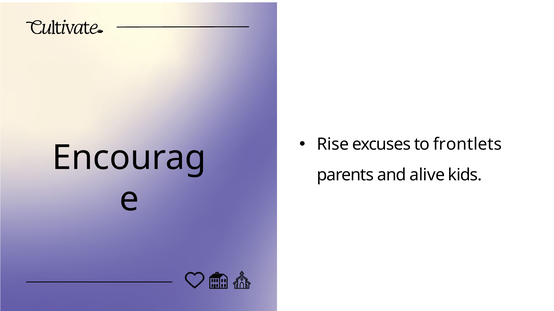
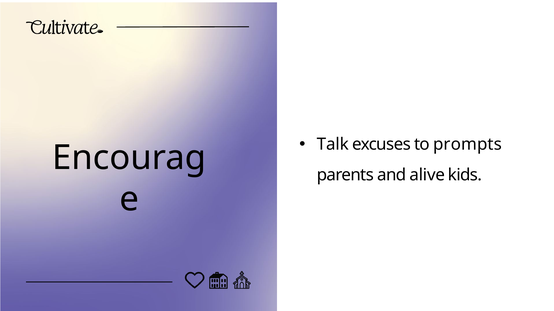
Rise: Rise -> Talk
frontlets: frontlets -> prompts
